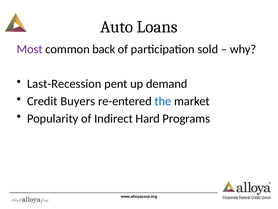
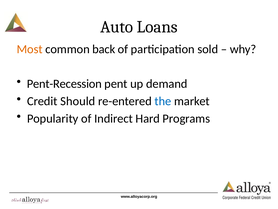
Most colour: purple -> orange
Last-Recession: Last-Recession -> Pent-Recession
Buyers: Buyers -> Should
